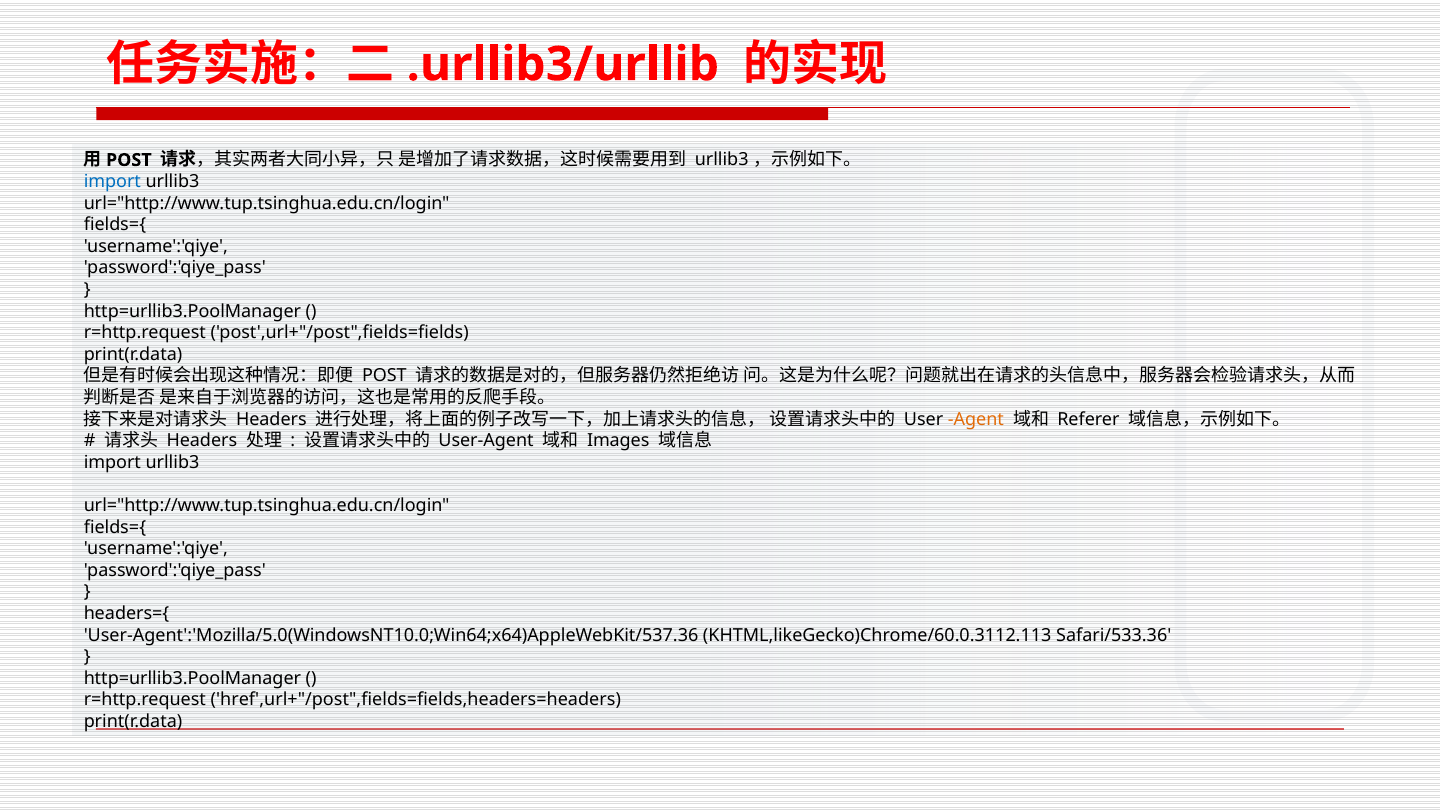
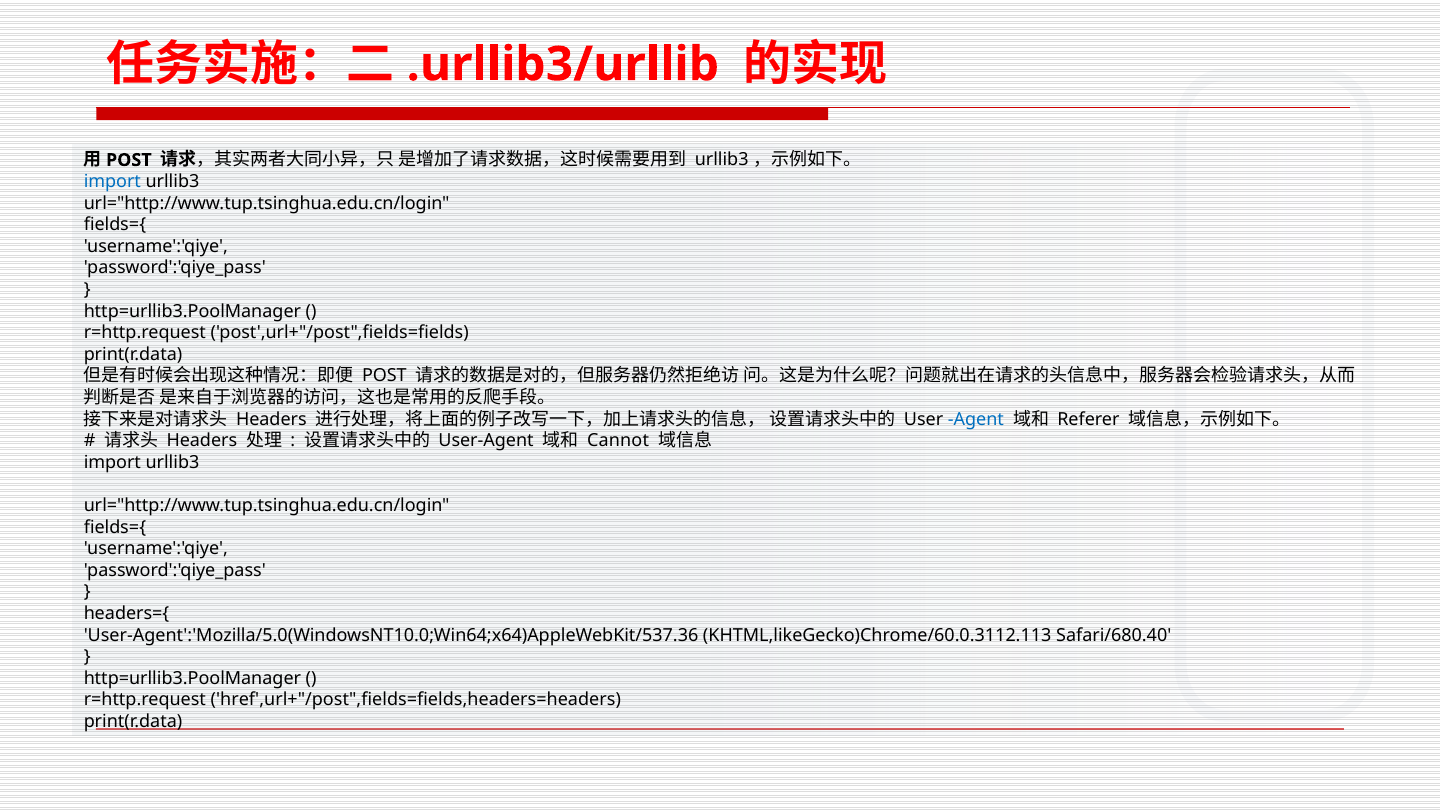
Agent colour: orange -> blue
Images: Images -> Cannot
Safari/533.36: Safari/533.36 -> Safari/680.40
